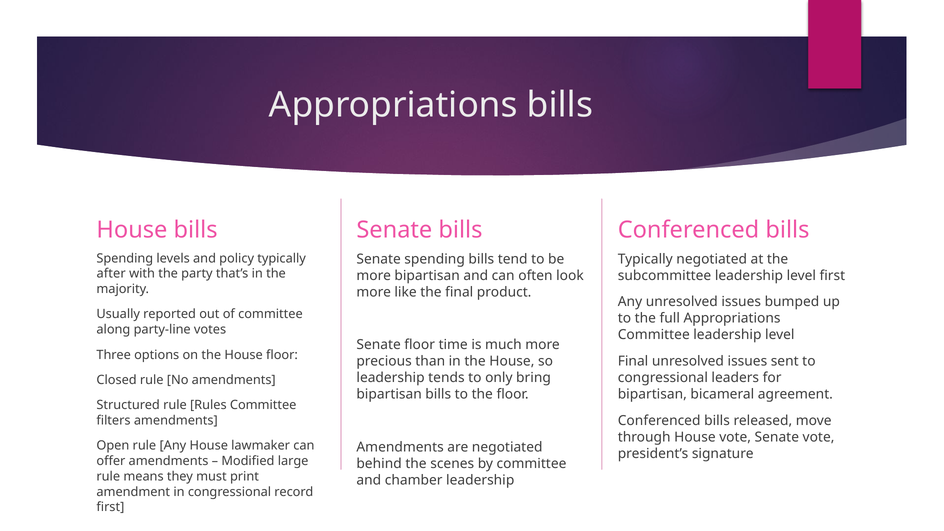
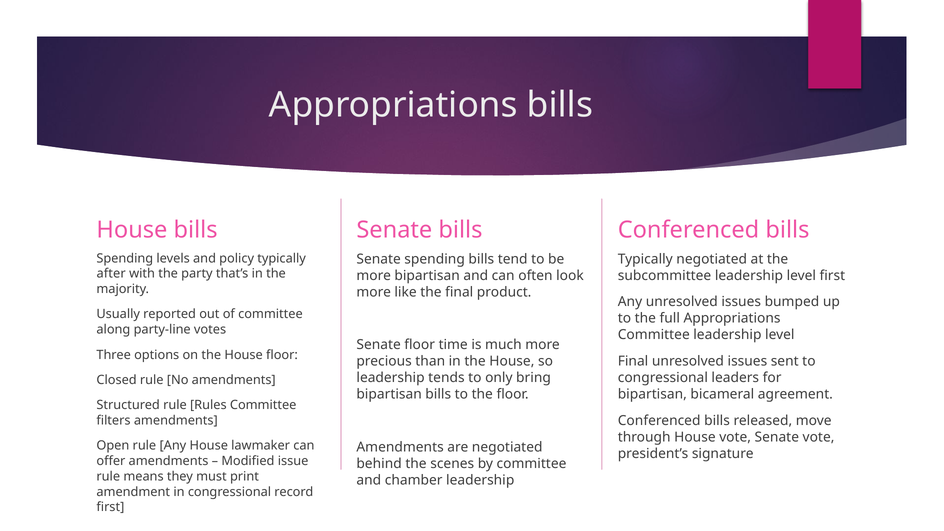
large: large -> issue
